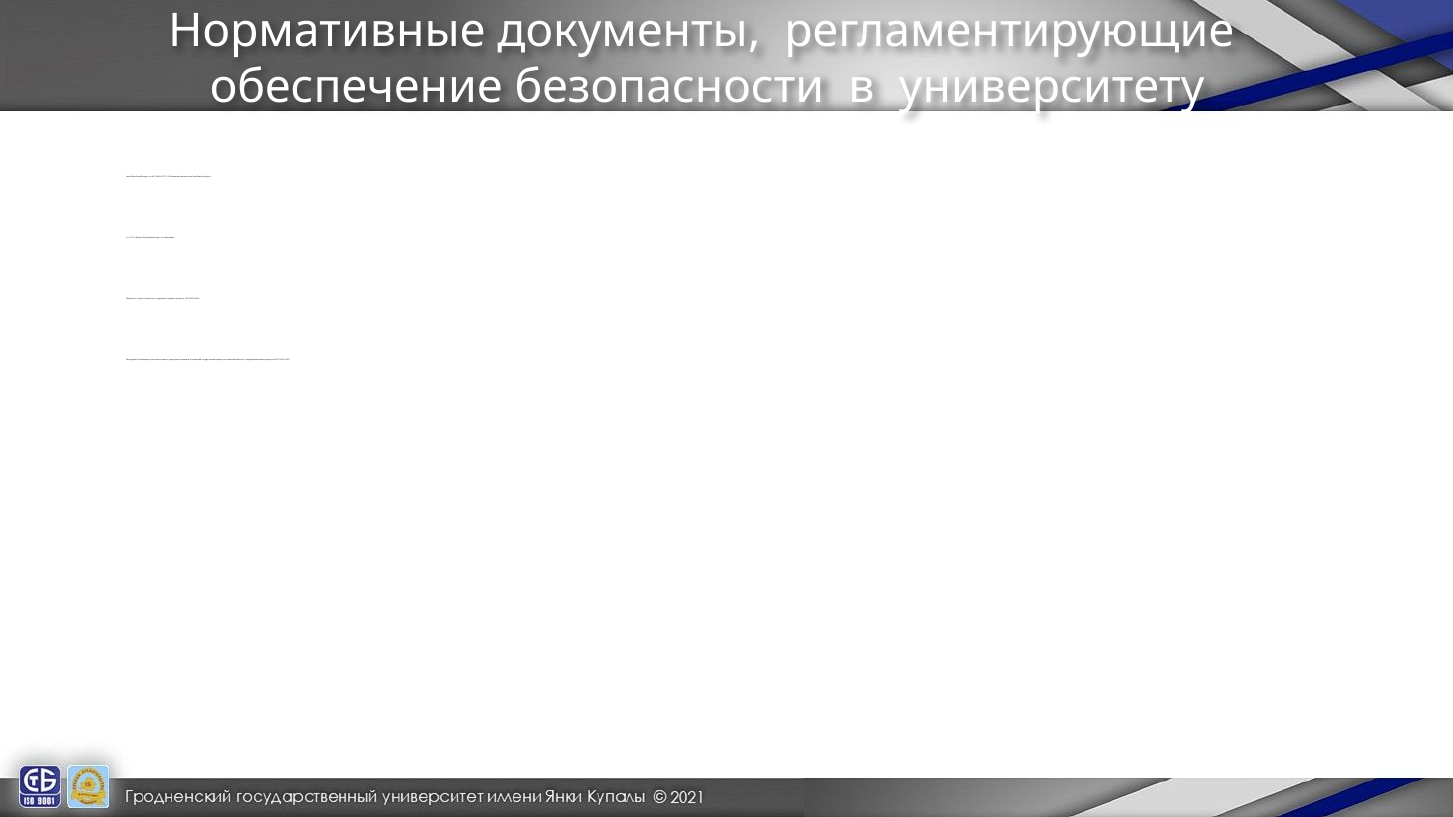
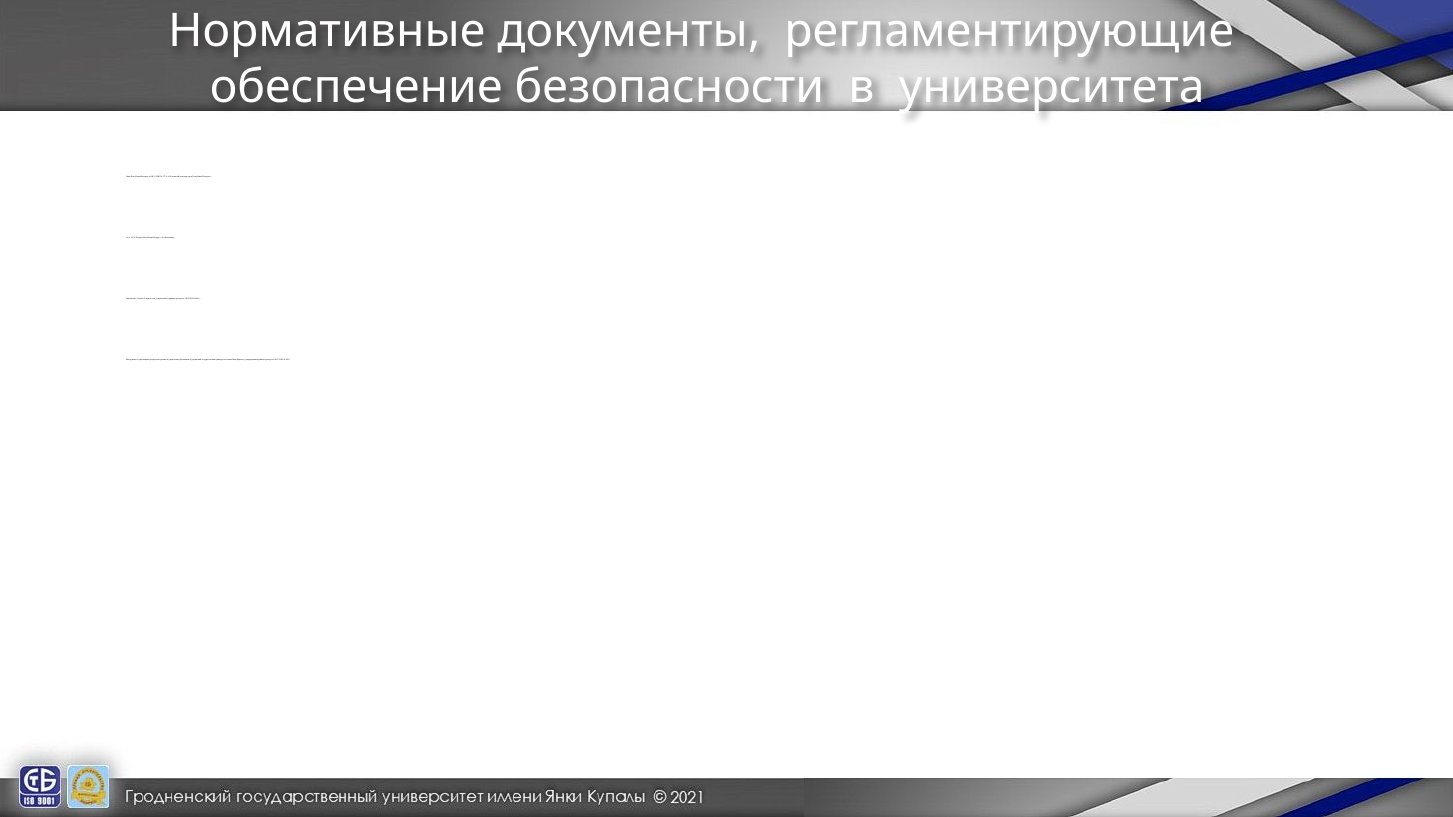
университету: университету -> университета
